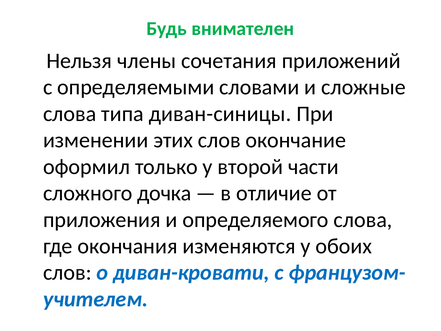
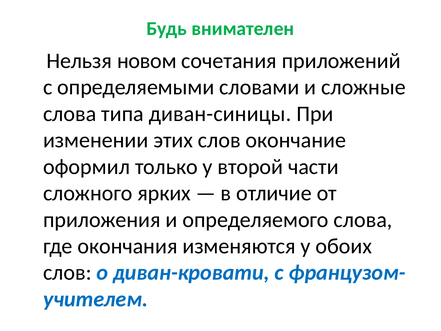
члены: члены -> новом
дочка: дочка -> ярких
